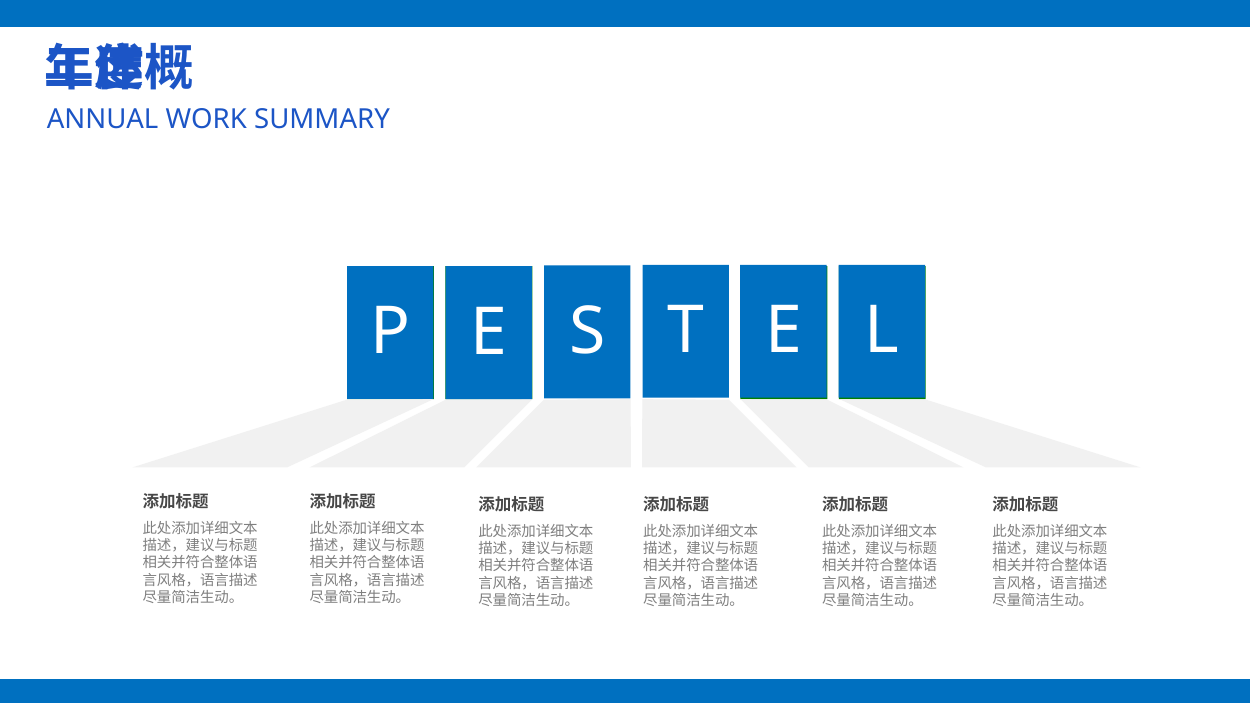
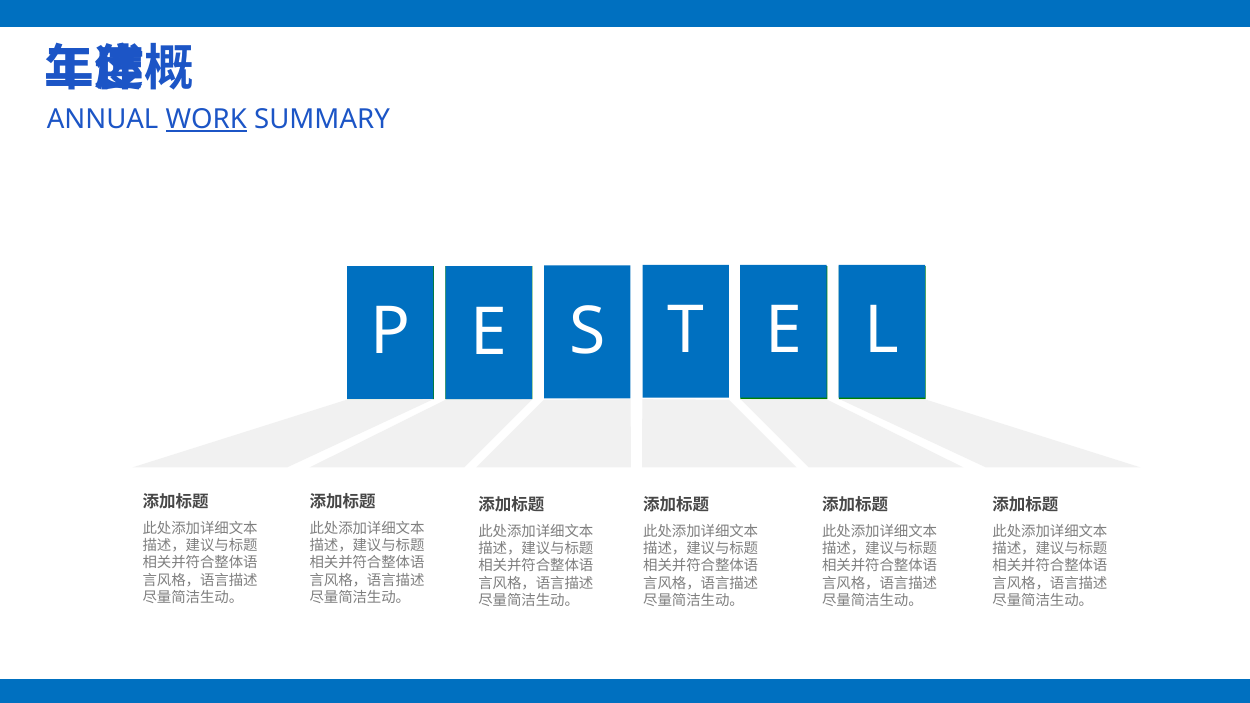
WORK underline: none -> present
